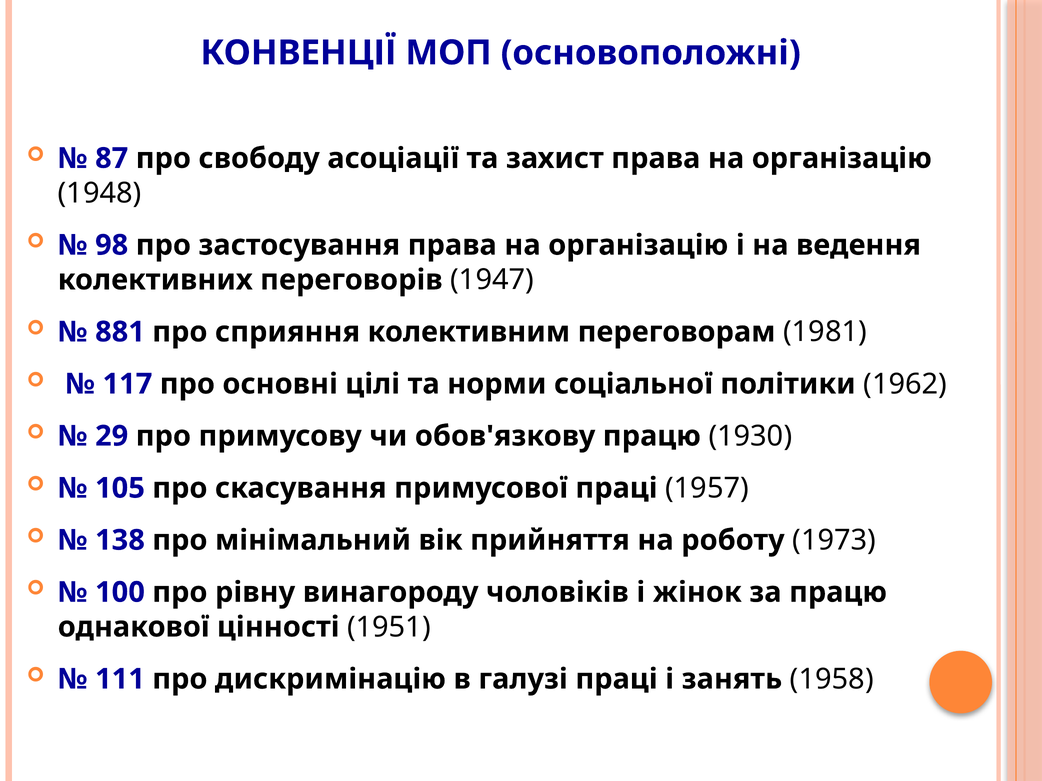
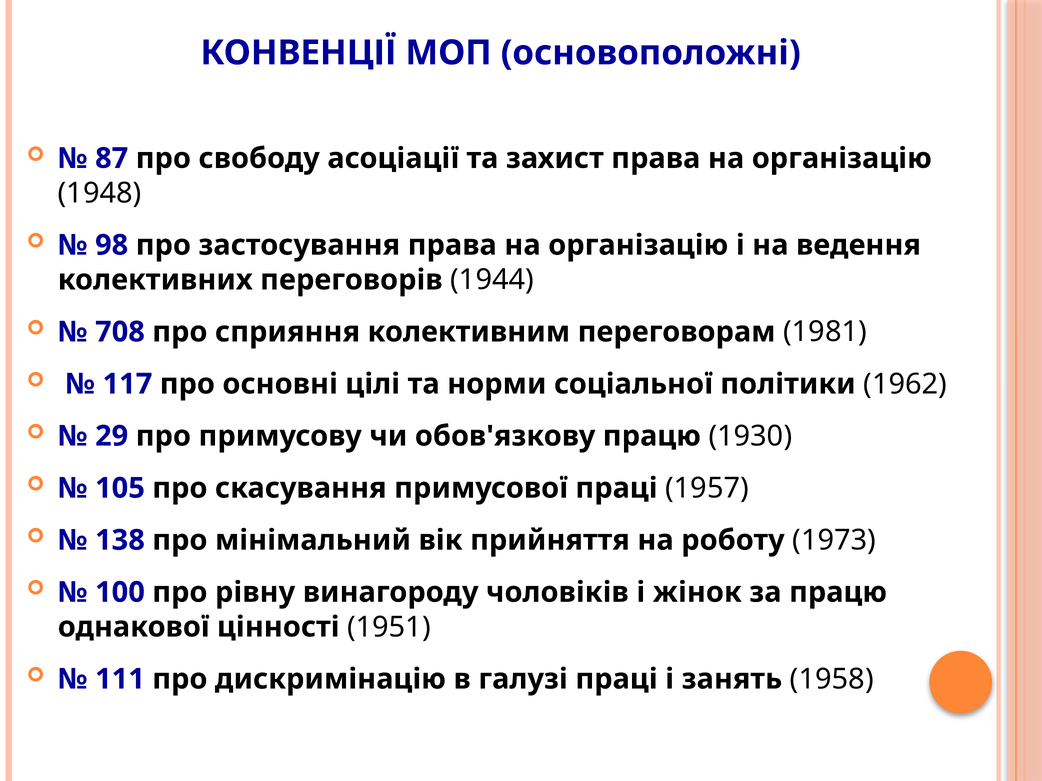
1947: 1947 -> 1944
881: 881 -> 708
